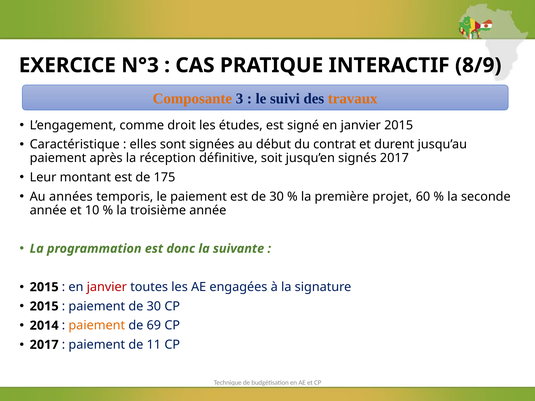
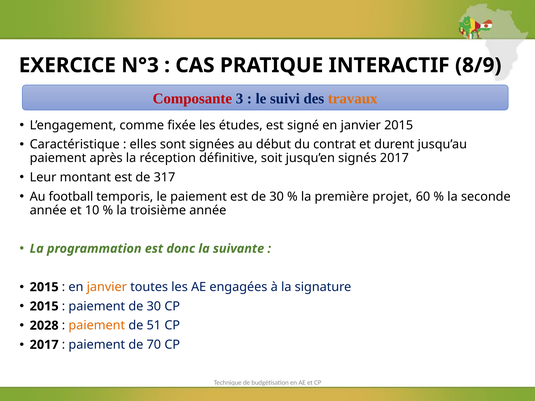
Composante colour: orange -> red
droit: droit -> fixée
175: 175 -> 317
années: années -> football
janvier at (107, 287) colour: red -> orange
2014: 2014 -> 2028
69: 69 -> 51
11: 11 -> 70
